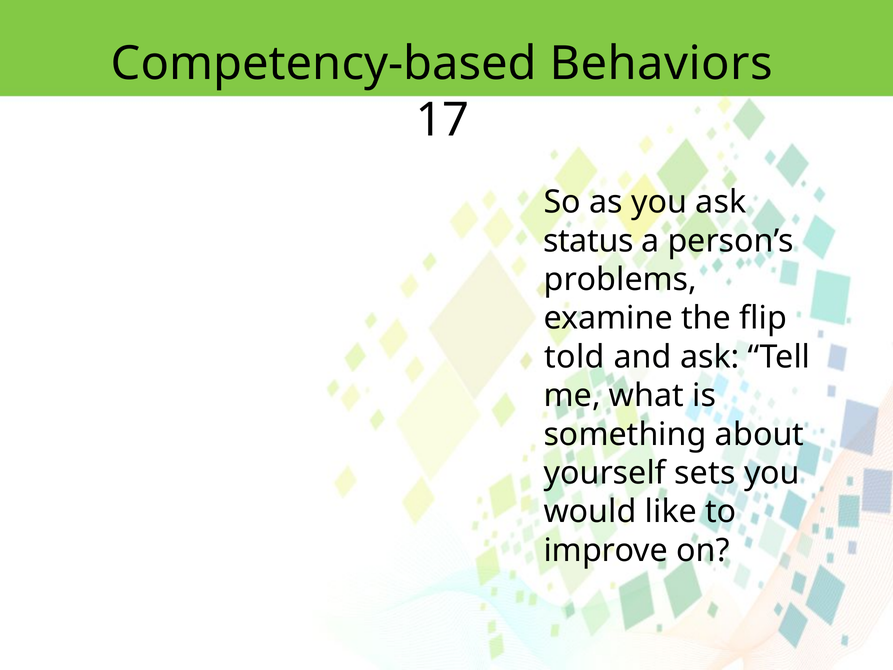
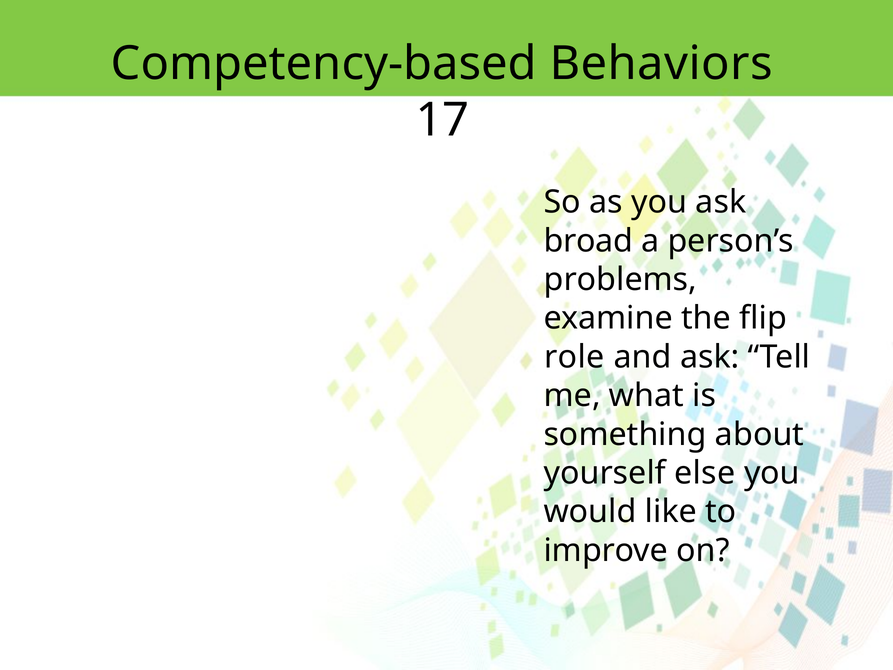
status: status -> broad
told: told -> role
sets: sets -> else
